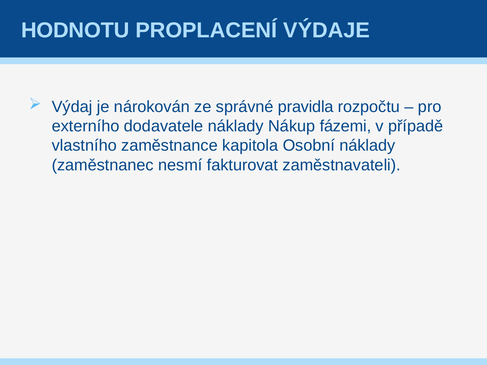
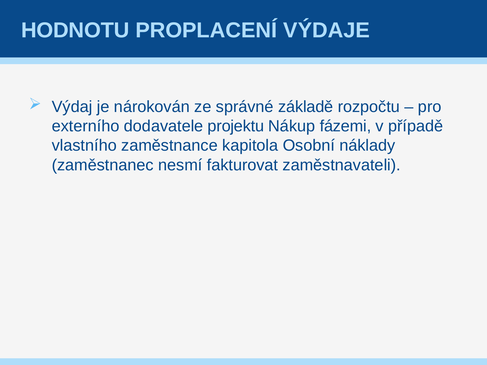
pravidla: pravidla -> základě
dodavatele náklady: náklady -> projektu
